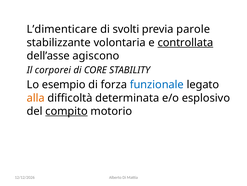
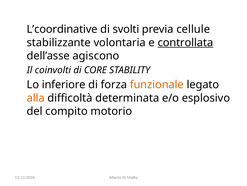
L’dimenticare: L’dimenticare -> L’coordinative
parole: parole -> cellule
corporei: corporei -> coinvolti
esempio: esempio -> inferiore
funzionale colour: blue -> orange
compito underline: present -> none
